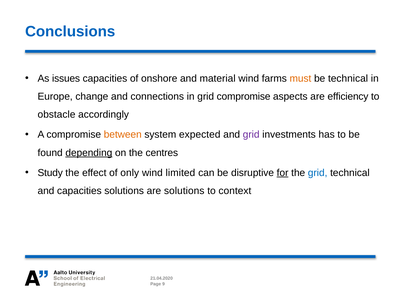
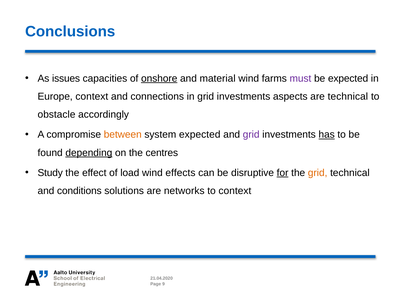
onshore underline: none -> present
must colour: orange -> purple
be technical: technical -> expected
Europe change: change -> context
in grid compromise: compromise -> investments
are efficiency: efficiency -> technical
has underline: none -> present
only: only -> load
limited: limited -> effects
grid at (318, 173) colour: blue -> orange
and capacities: capacities -> conditions
are solutions: solutions -> networks
